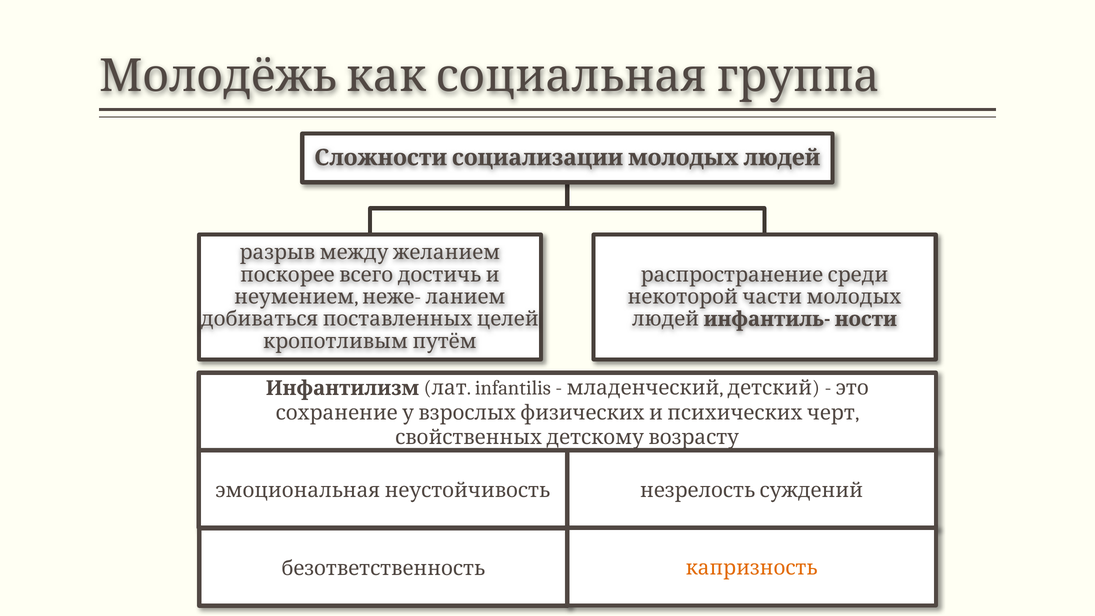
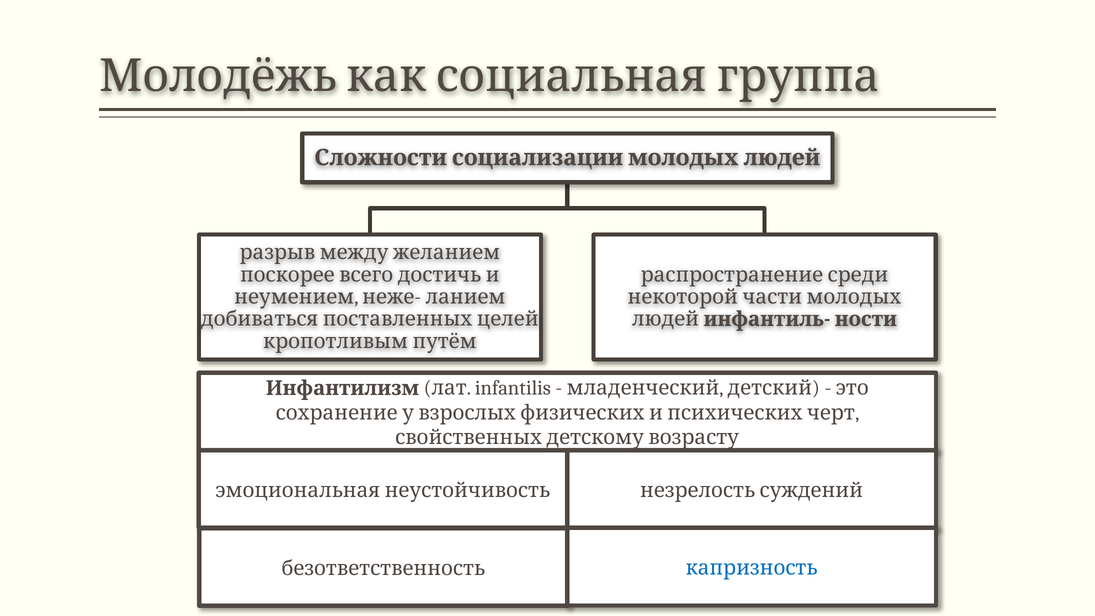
капризность colour: orange -> blue
